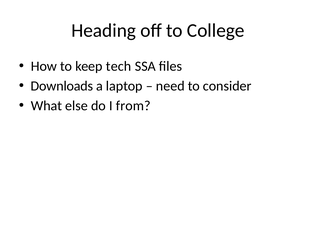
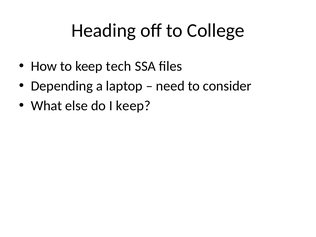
Downloads: Downloads -> Depending
I from: from -> keep
